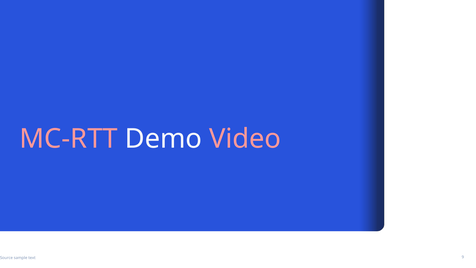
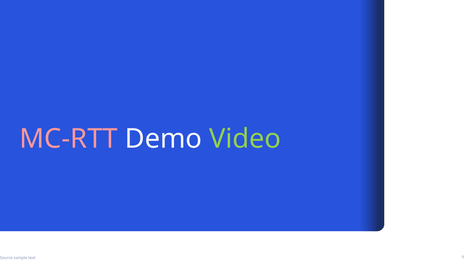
Video colour: pink -> light green
